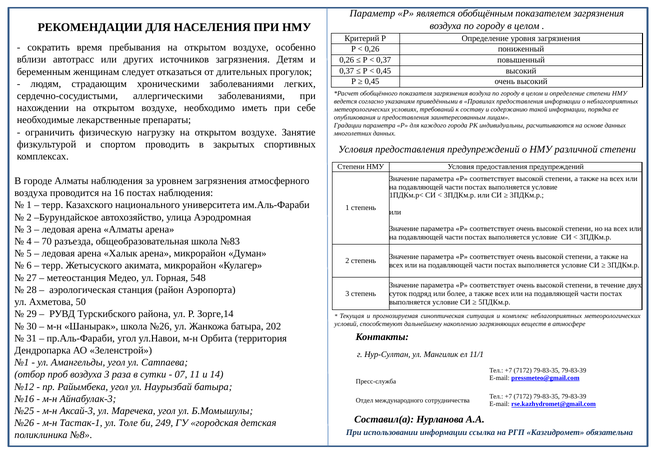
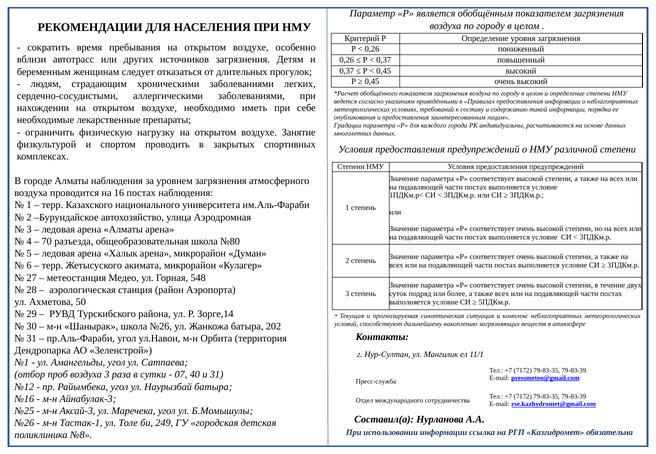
№83: №83 -> №80
11: 11 -> 40
и 14: 14 -> 31
